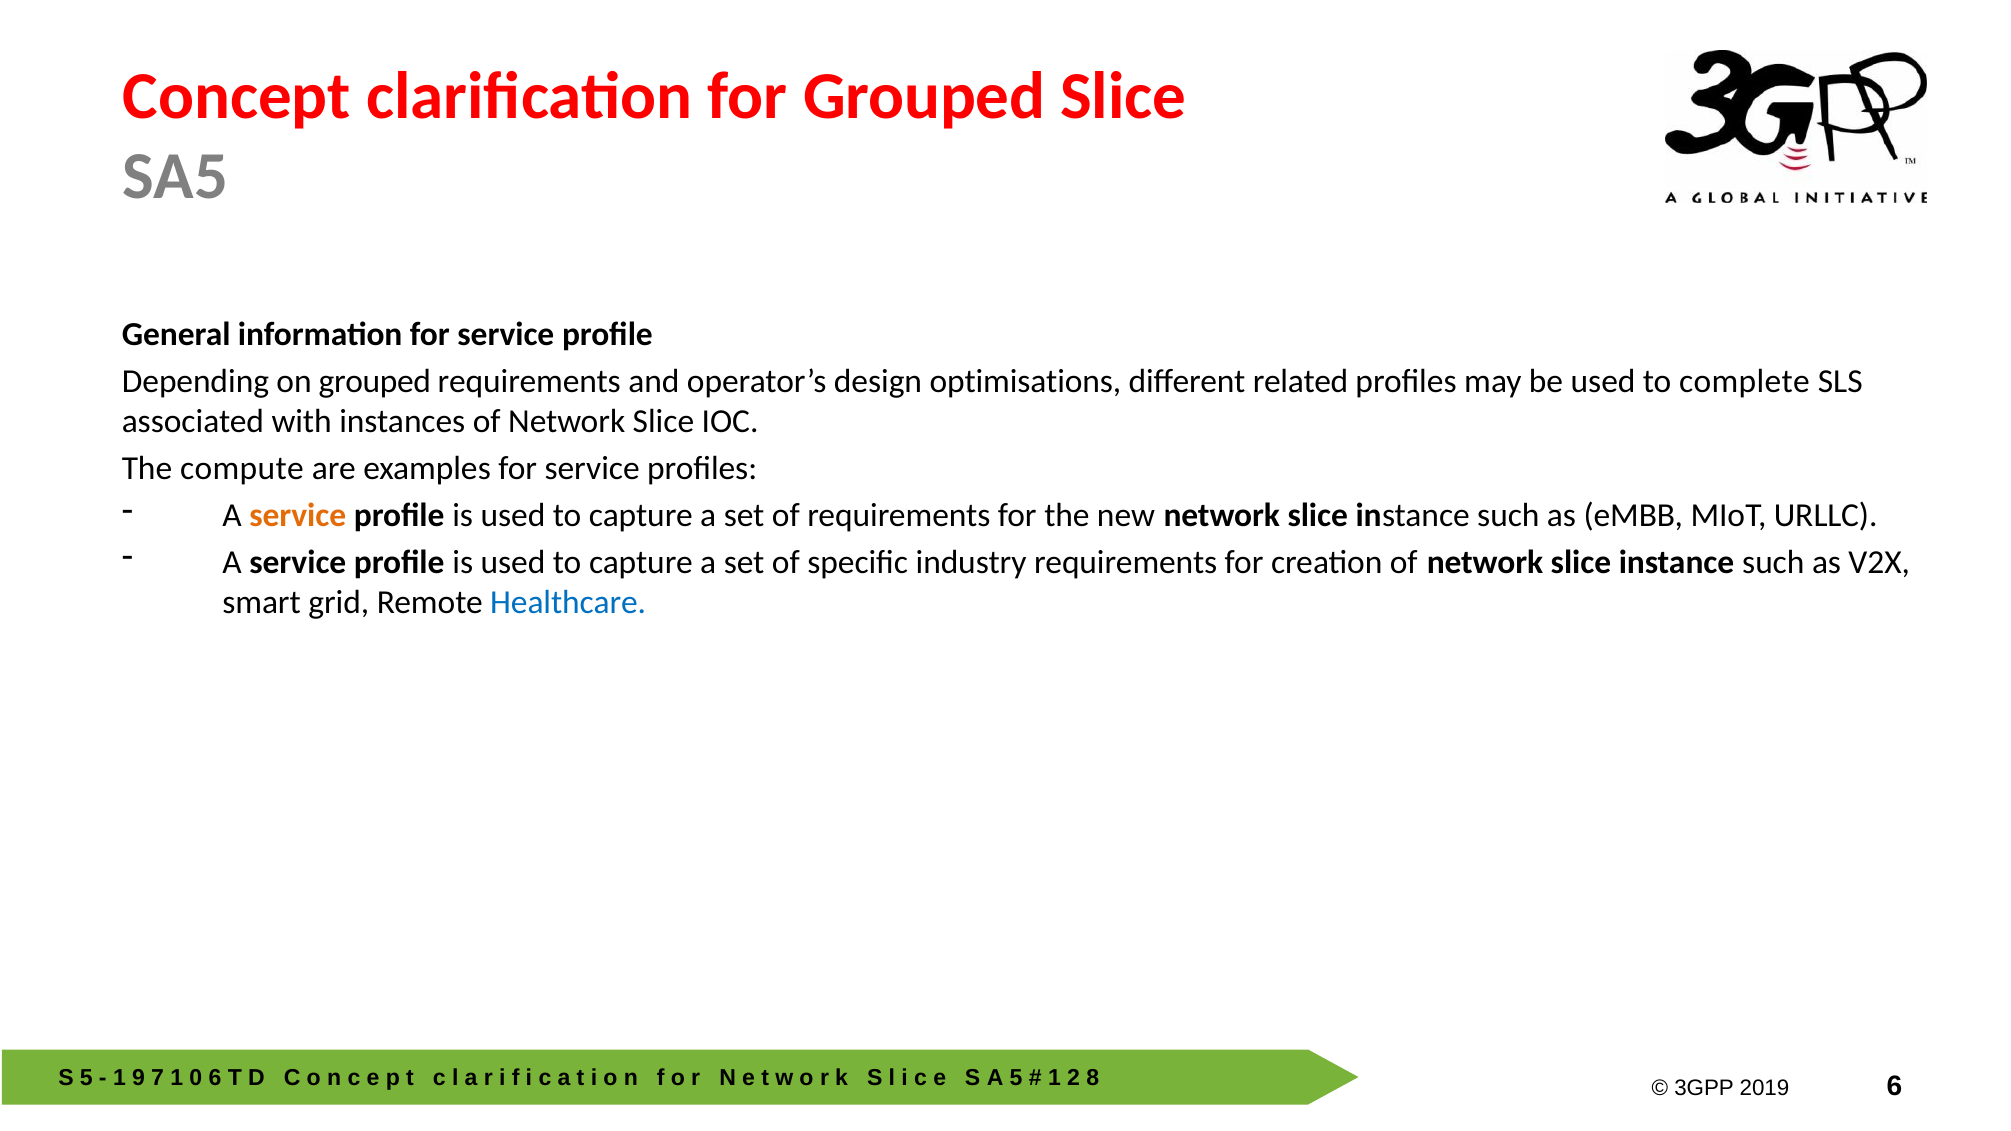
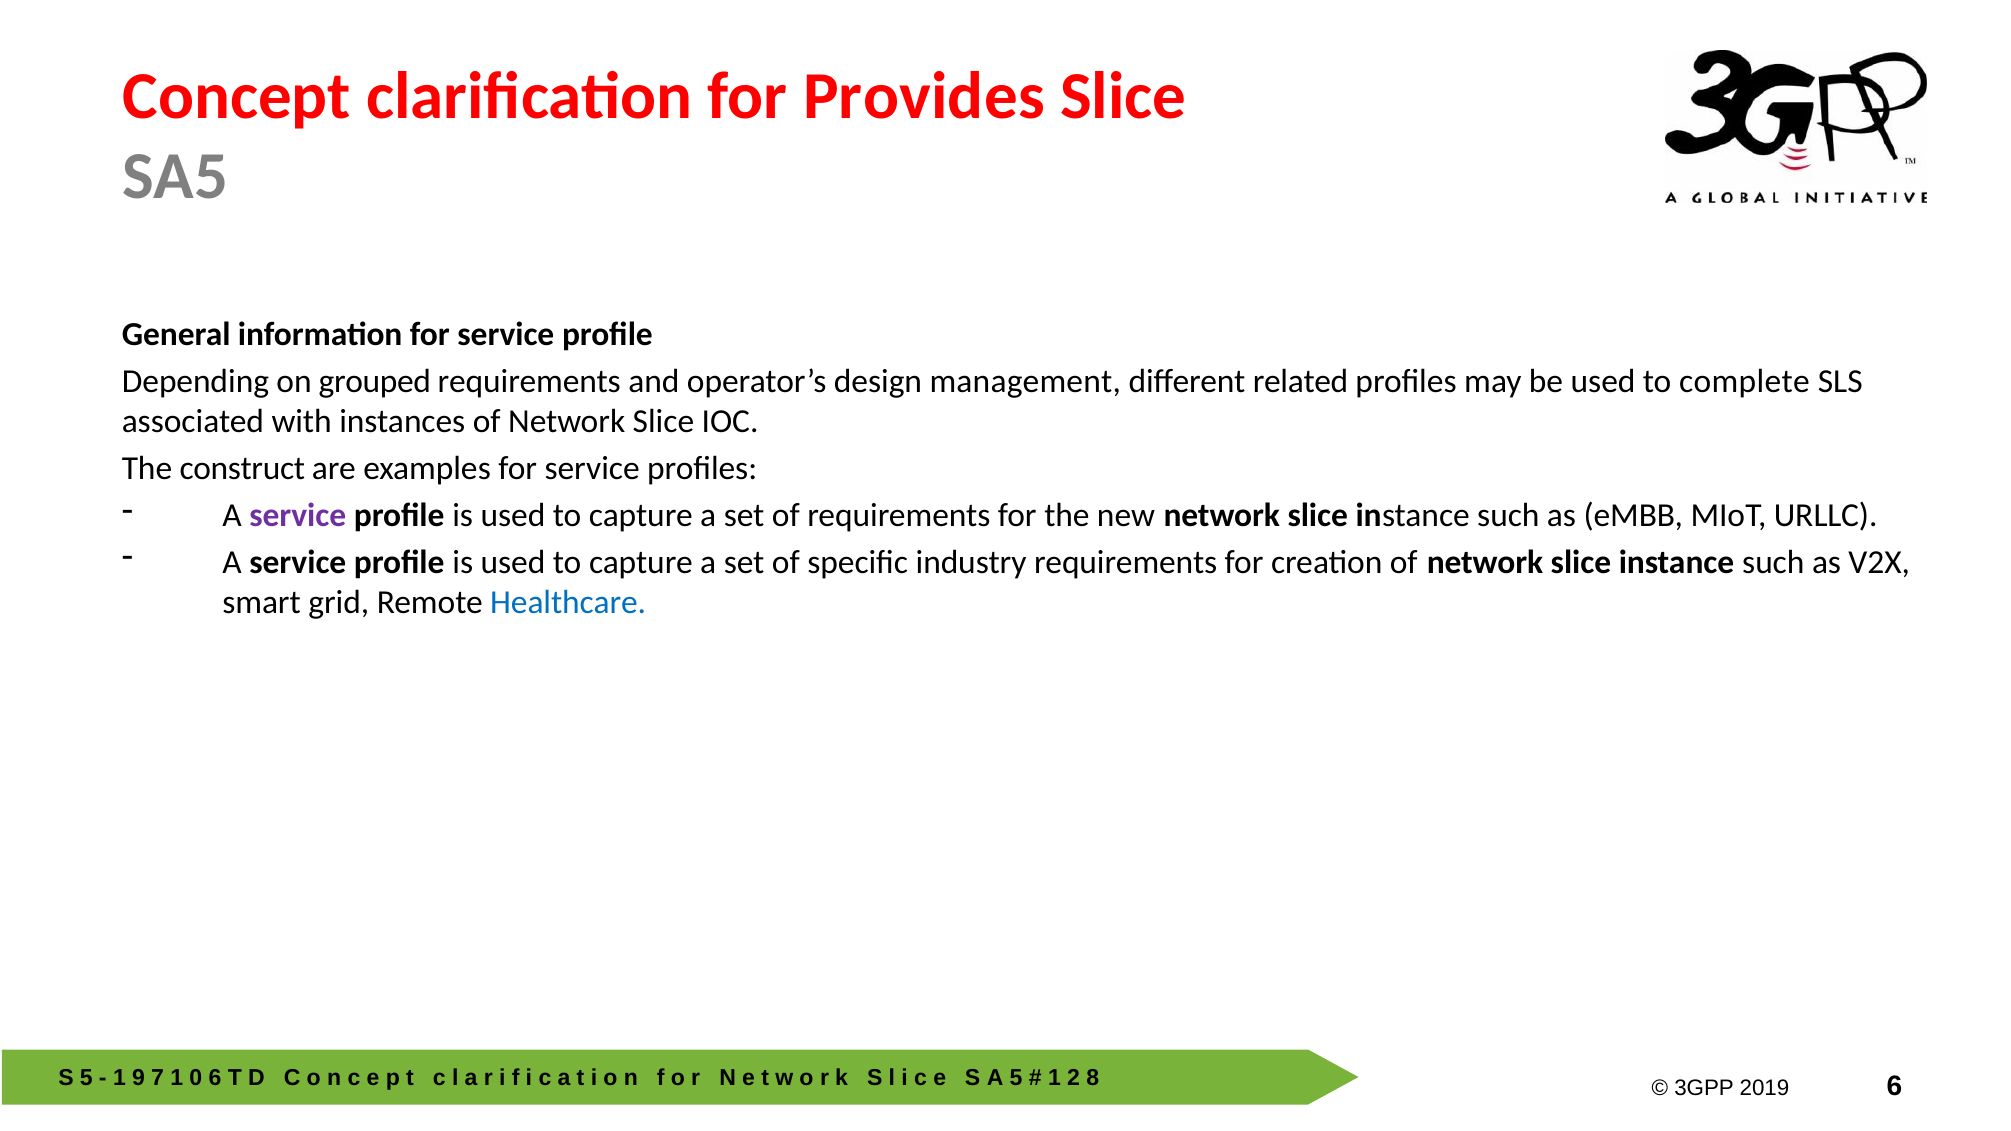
for Grouped: Grouped -> Provides
optimisations: optimisations -> management
compute: compute -> construct
service at (298, 516) colour: orange -> purple
